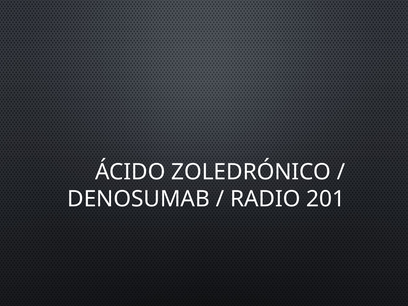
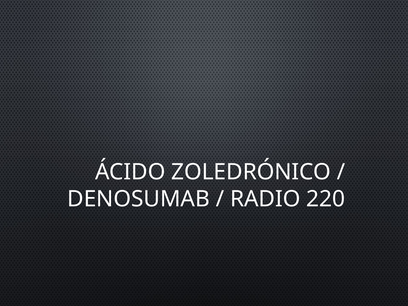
201: 201 -> 220
